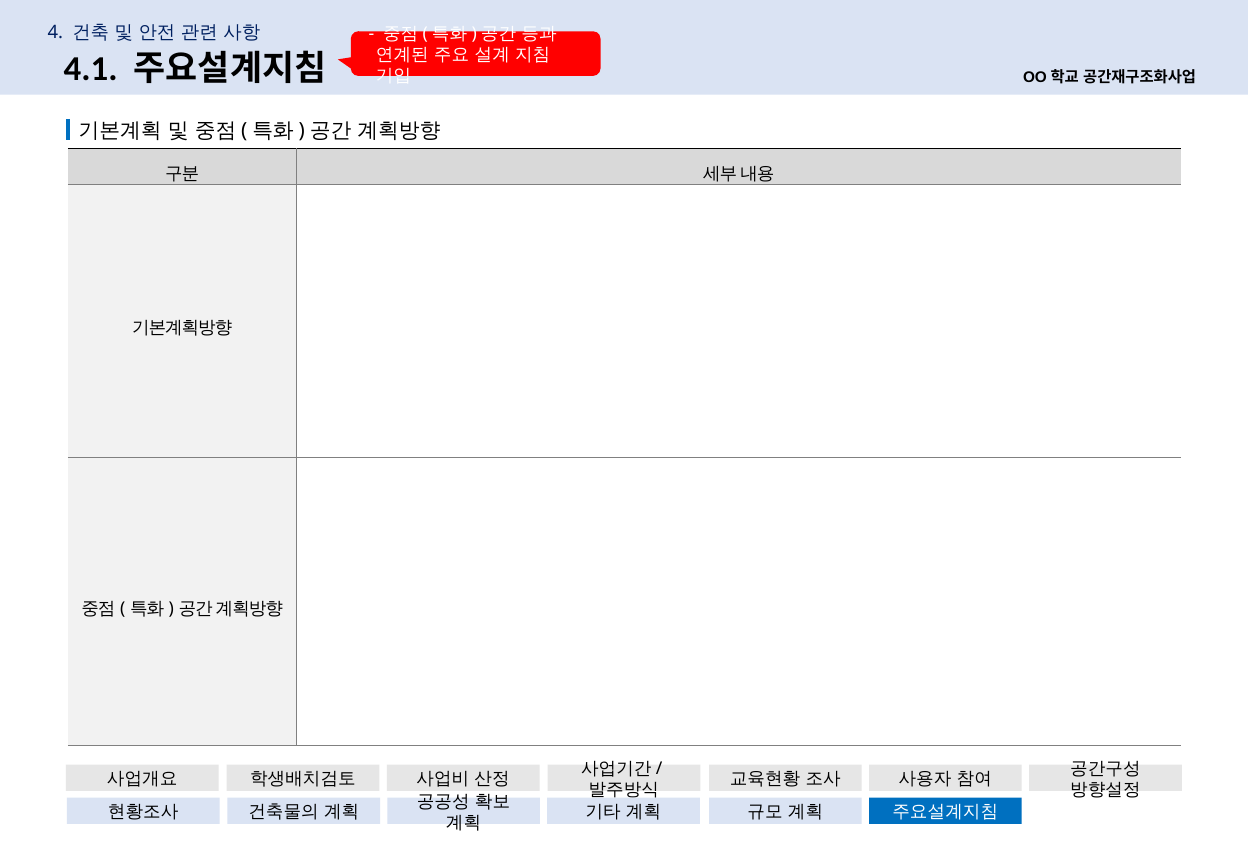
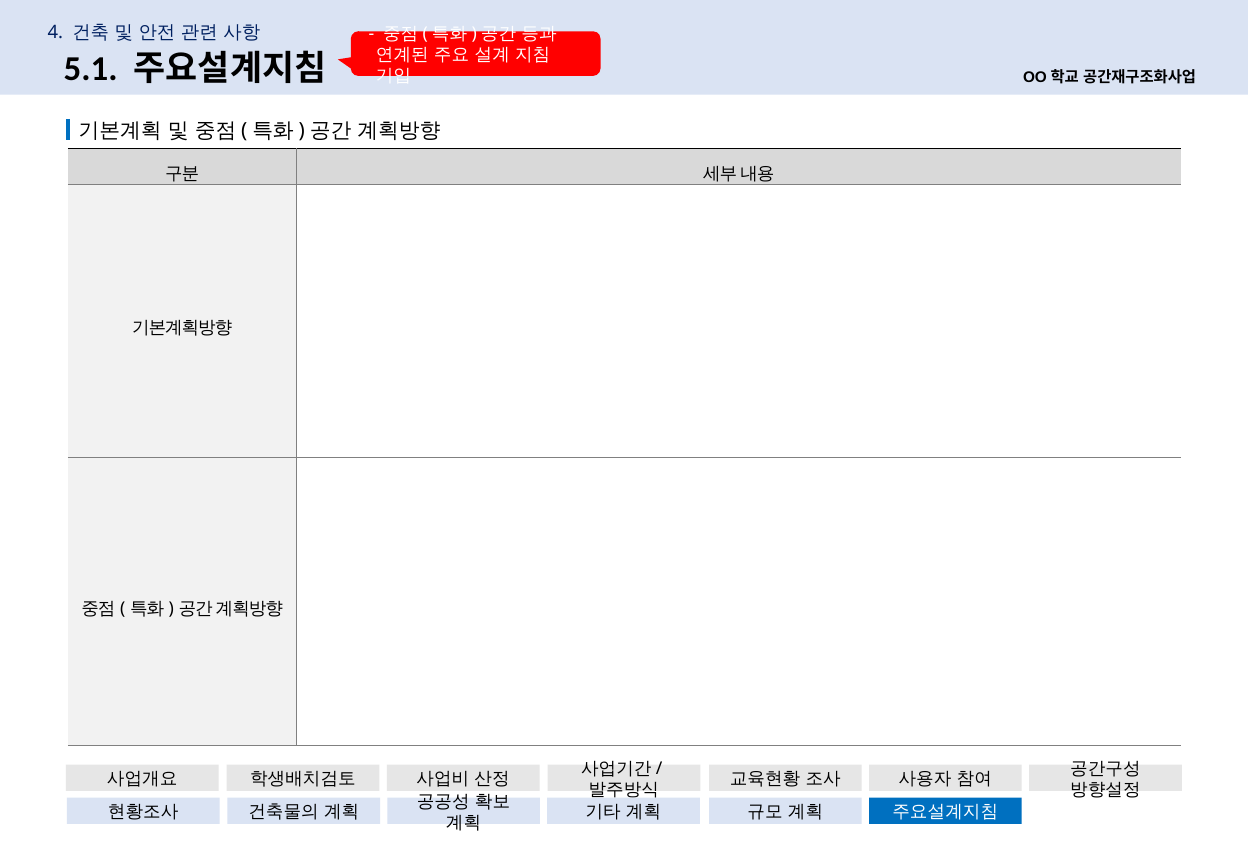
4.1: 4.1 -> 5.1
